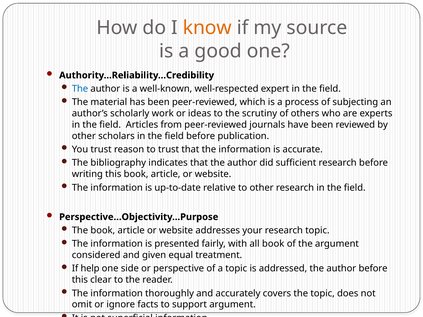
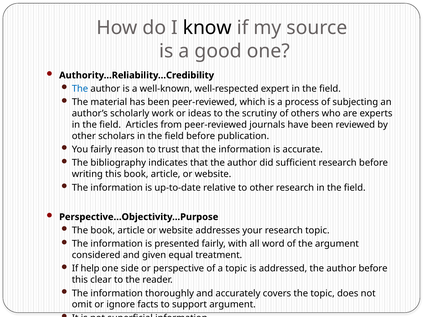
know colour: orange -> black
You trust: trust -> fairly
all book: book -> word
